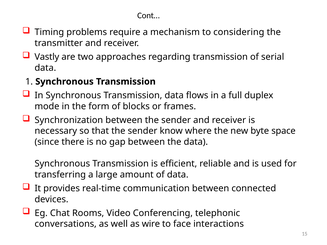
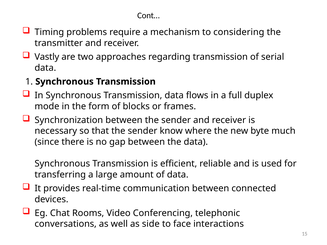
space: space -> much
wire: wire -> side
